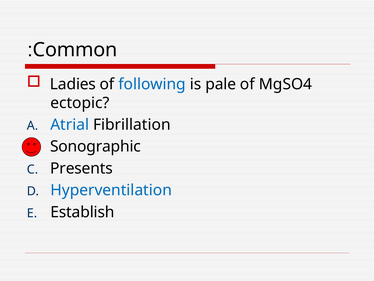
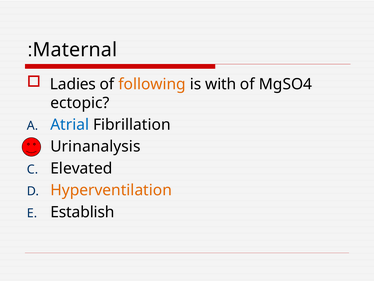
Common: Common -> Maternal
following colour: blue -> orange
pale: pale -> with
Sonographic: Sonographic -> Urinanalysis
Presents: Presents -> Elevated
Hyperventilation colour: blue -> orange
